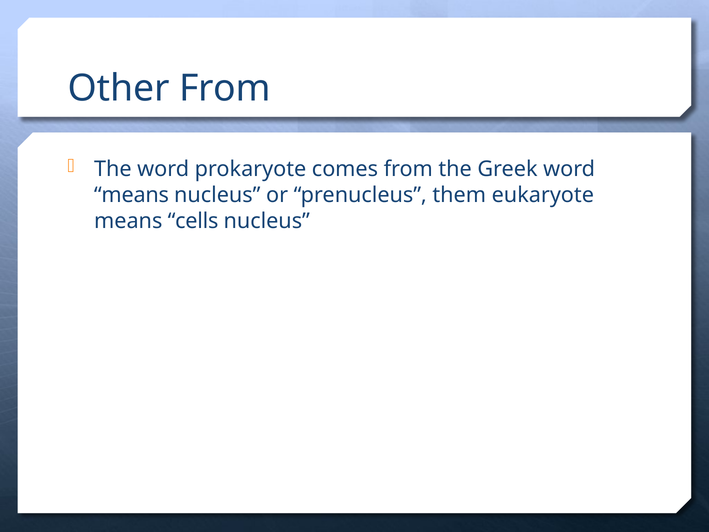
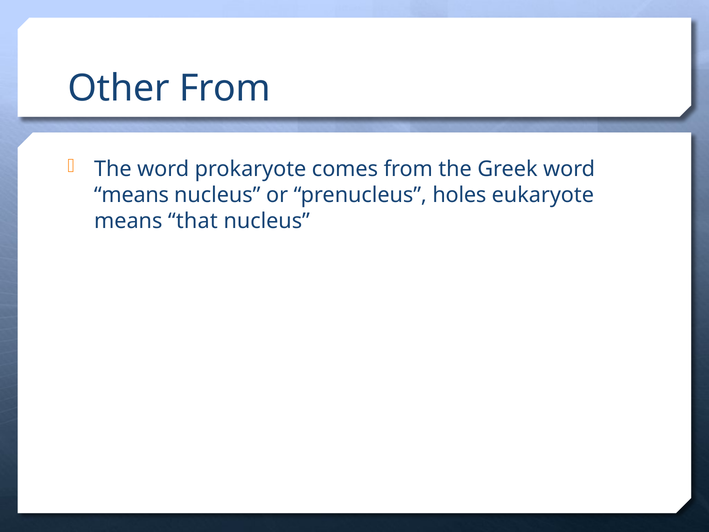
them: them -> holes
cells: cells -> that
